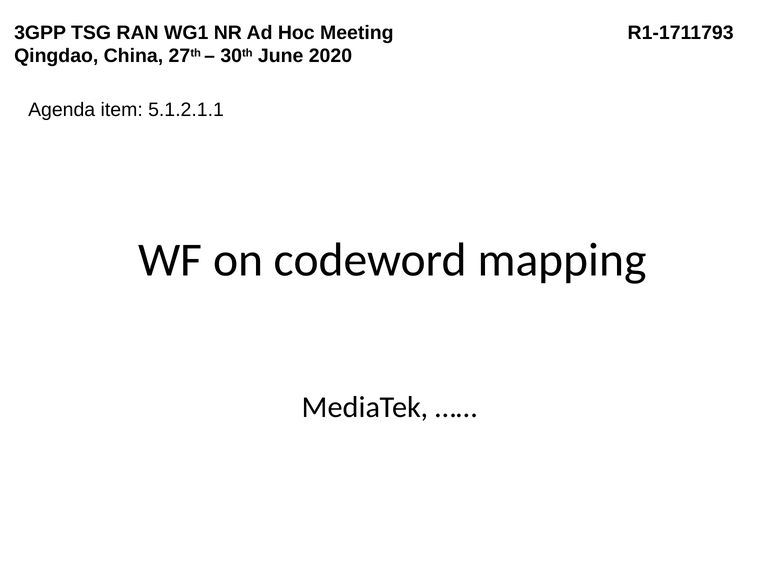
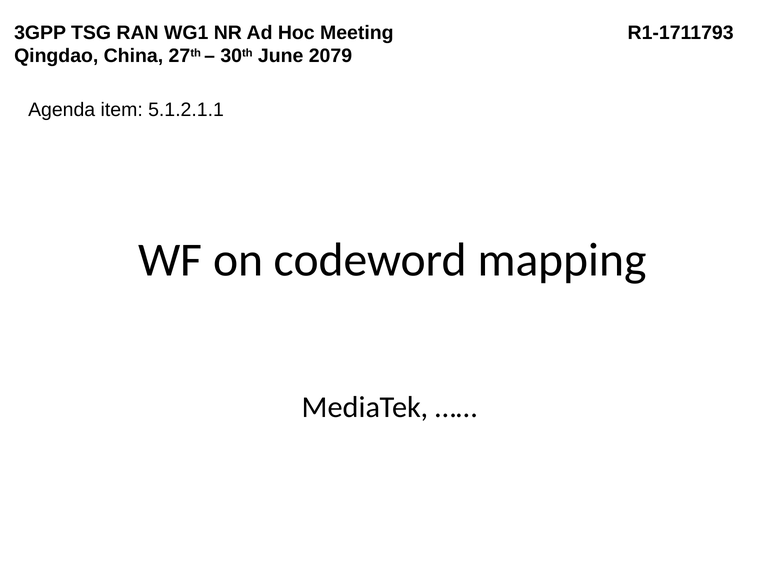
2020: 2020 -> 2079
